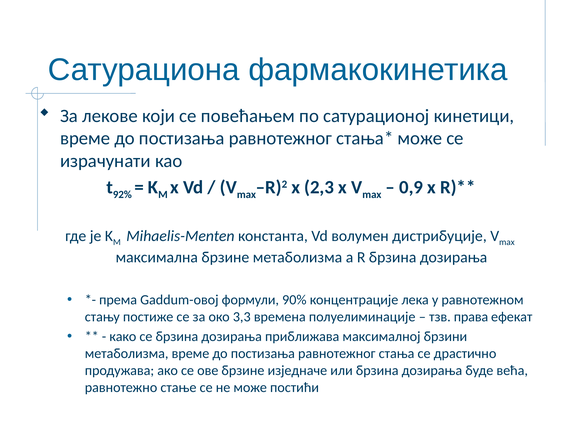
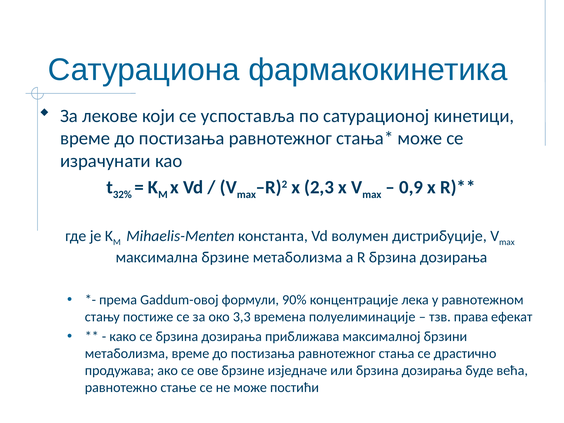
повећањем: повећањем -> успоставља
92%: 92% -> 32%
